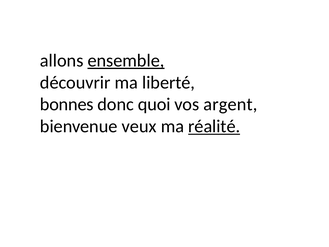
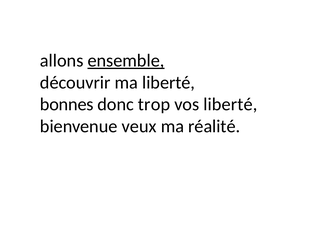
quoi: quoi -> trop
vos argent: argent -> liberté
réalité underline: present -> none
